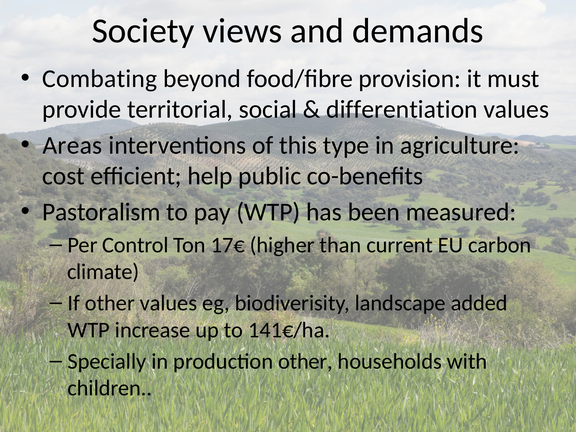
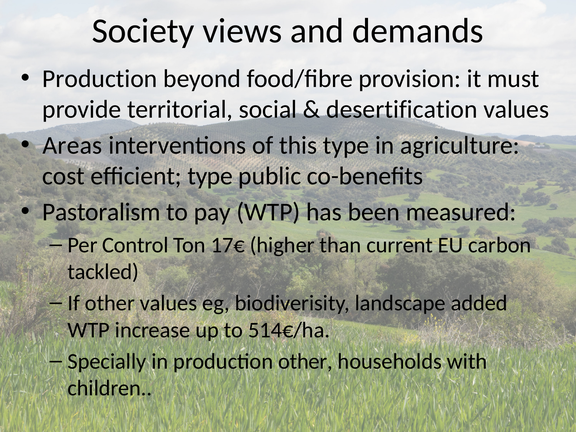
Combating at (100, 79): Combating -> Production
differentiation: differentiation -> desertification
efficient help: help -> type
climate: climate -> tackled
141€/ha: 141€/ha -> 514€/ha
